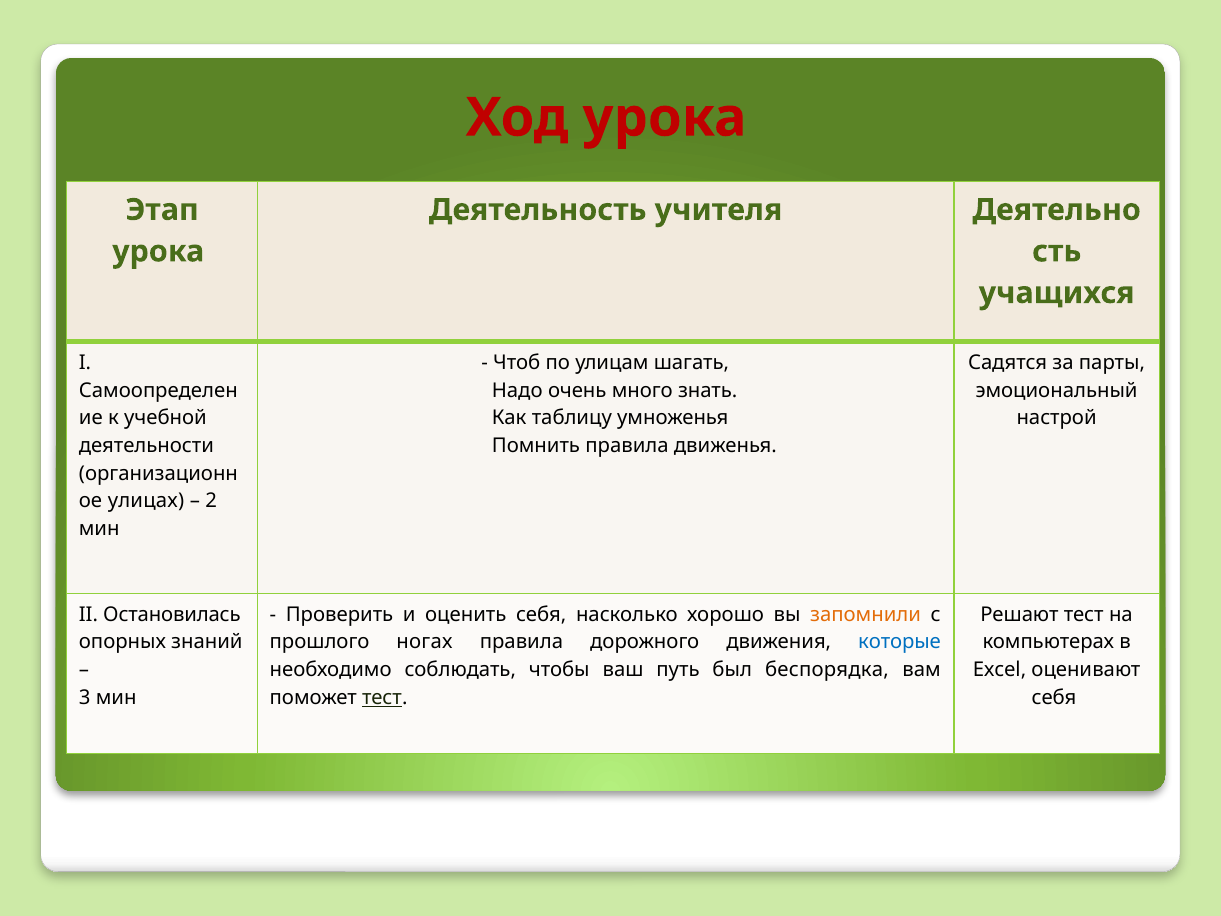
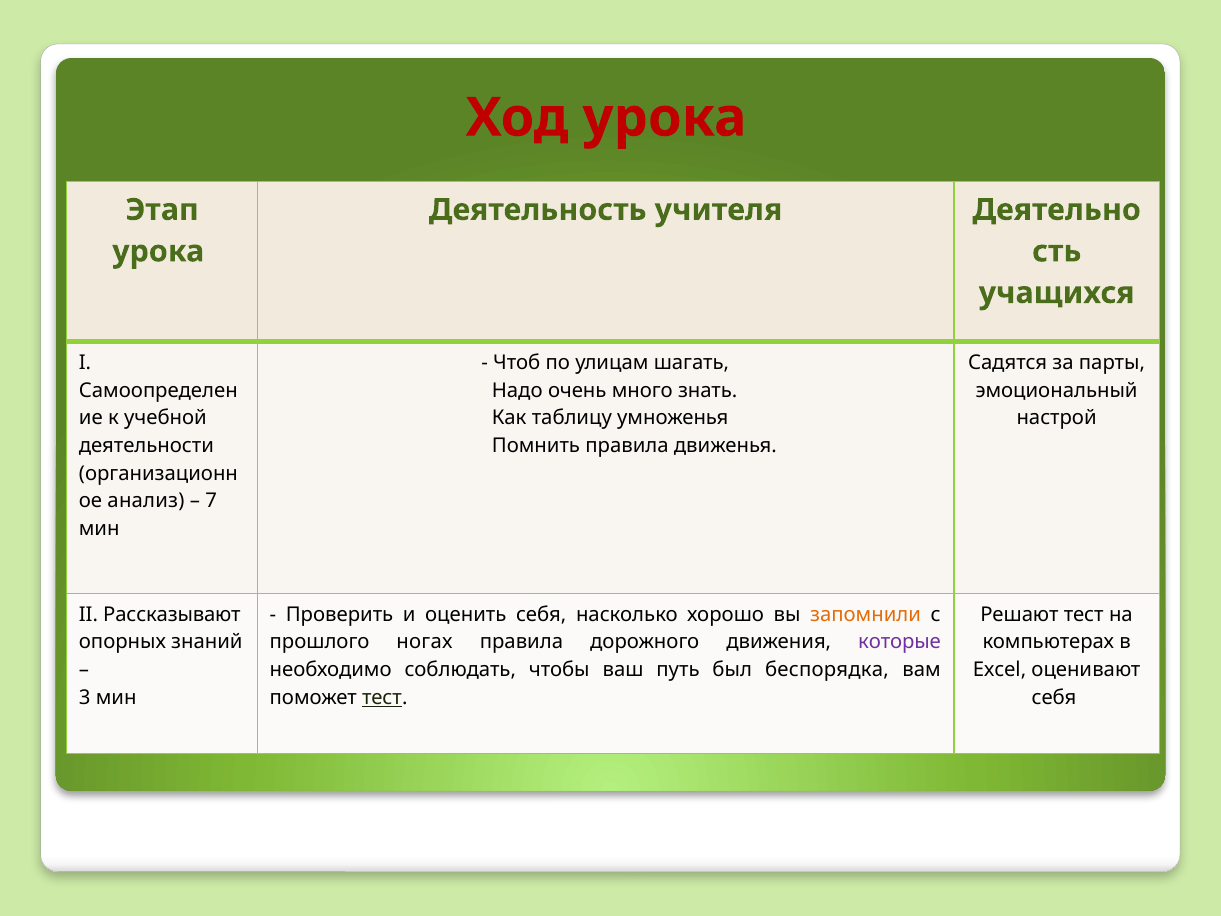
улицах: улицах -> анализ
2: 2 -> 7
Остановилась: Остановилась -> Рассказывают
которые colour: blue -> purple
